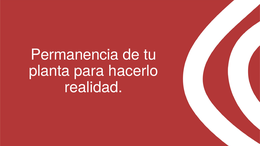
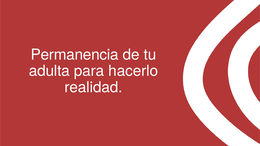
planta: planta -> adulta
